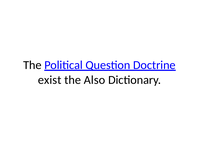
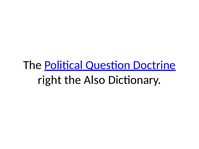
exist: exist -> right
